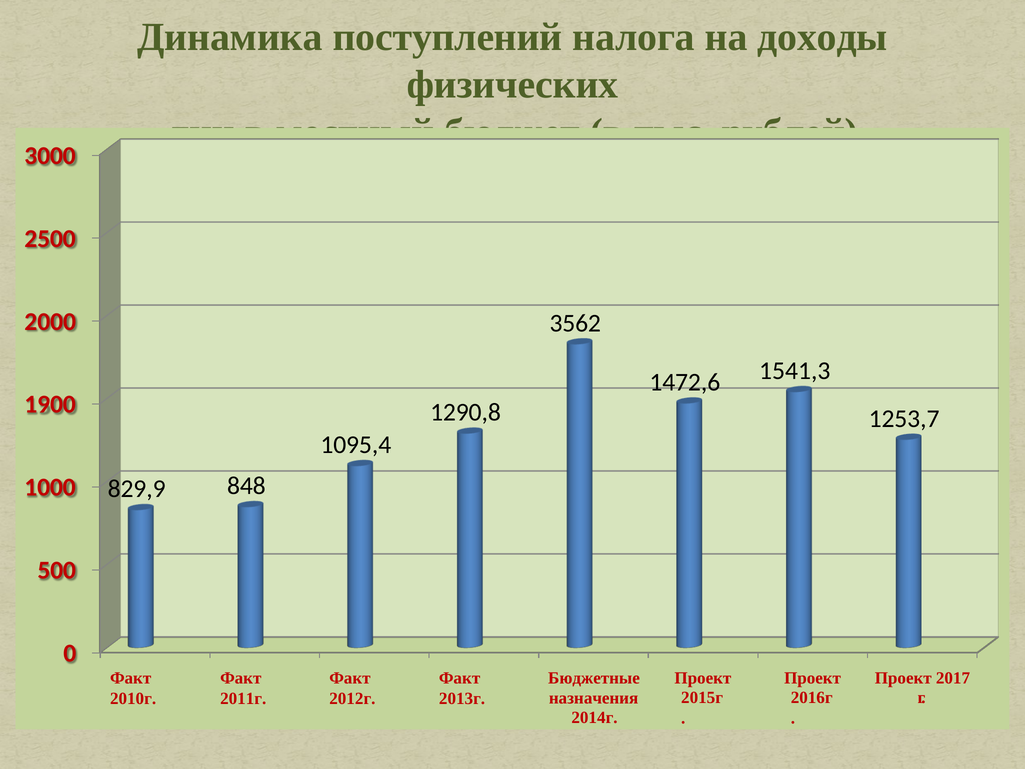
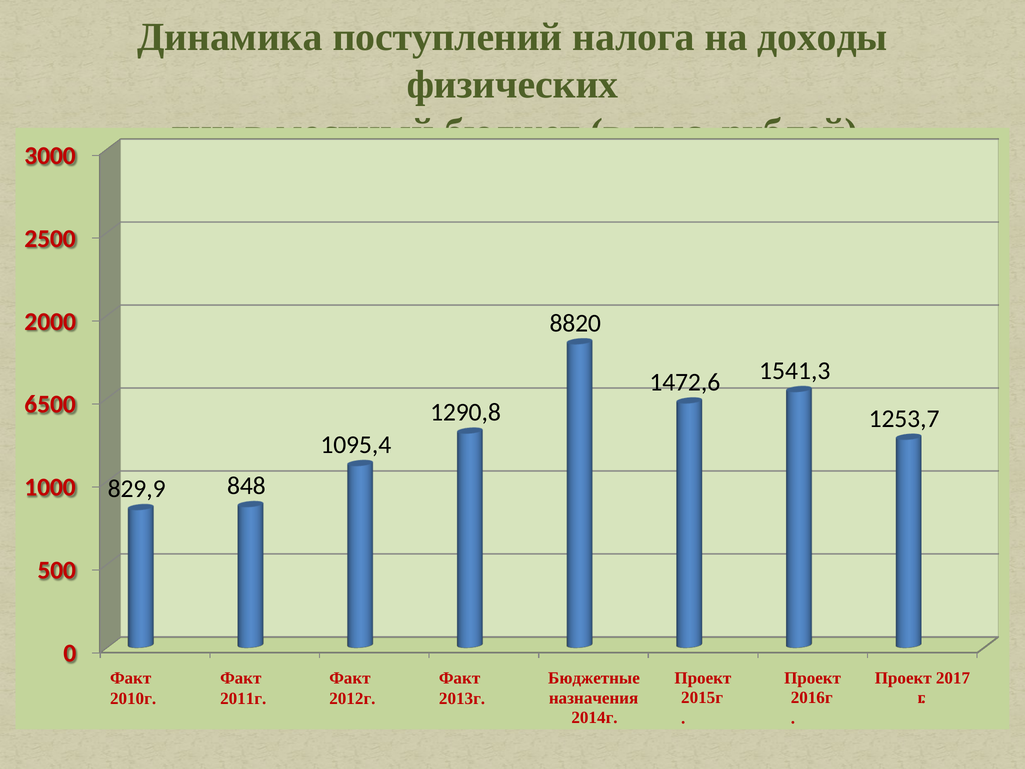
3562: 3562 -> 8820
1900: 1900 -> 6500
